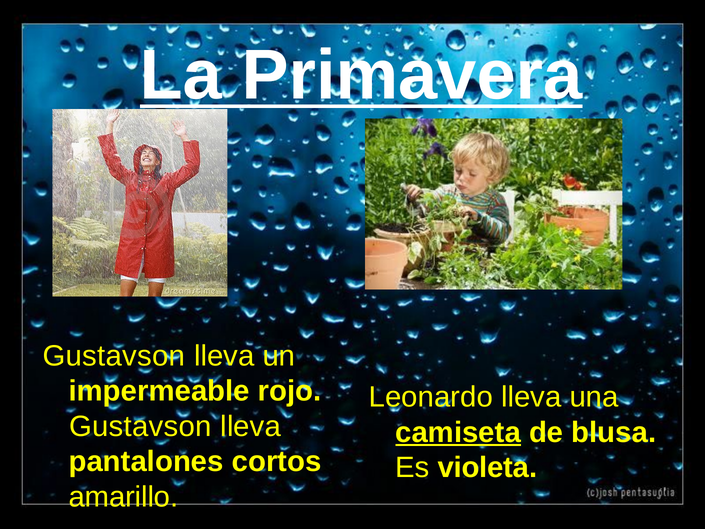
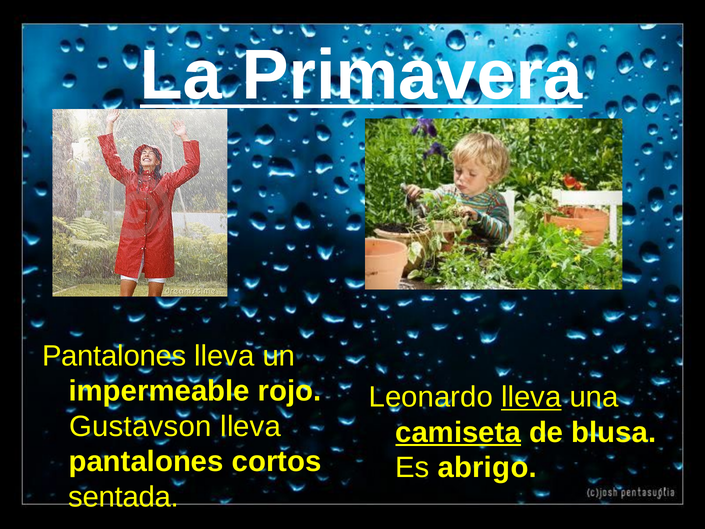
Gustavson at (114, 356): Gustavson -> Pantalones
lleva at (531, 397) underline: none -> present
violeta: violeta -> abrigo
amarillo: amarillo -> sentada
